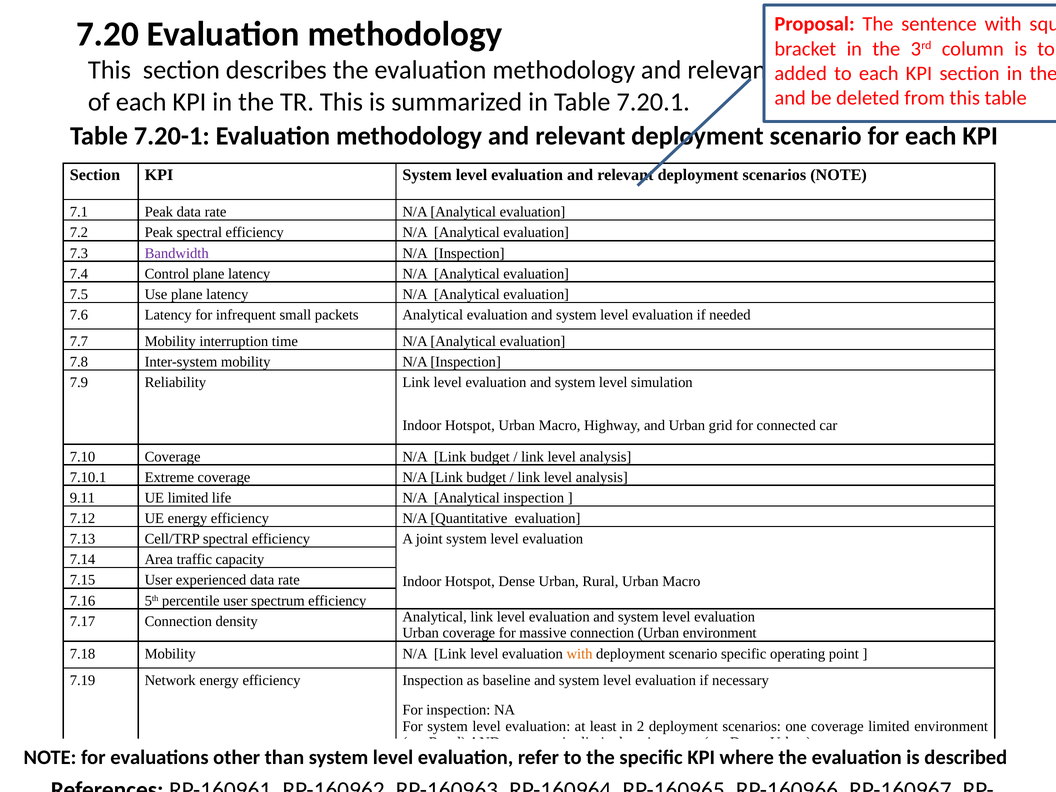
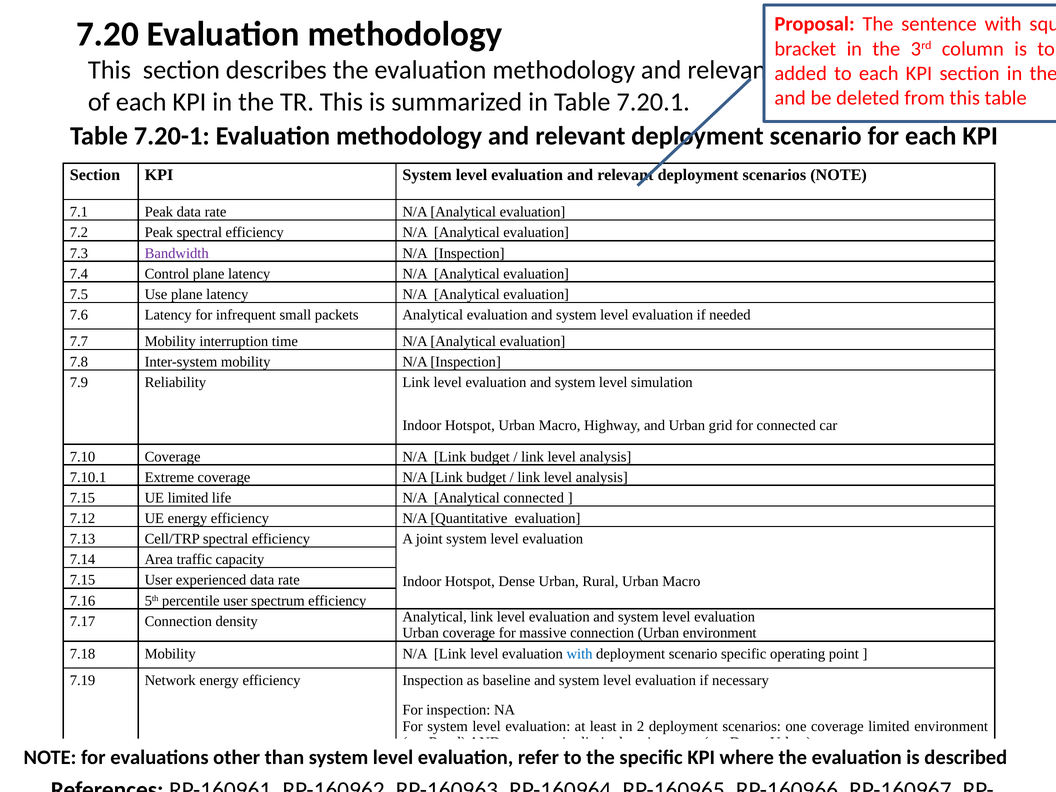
9.11 at (82, 498): 9.11 -> 7.15
Analytical inspection: inspection -> connected
with at (580, 654) colour: orange -> blue
